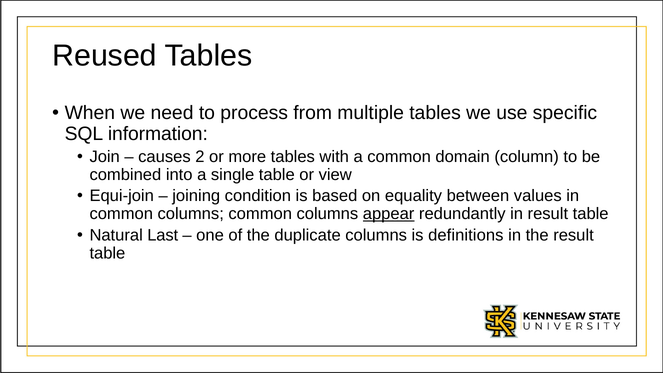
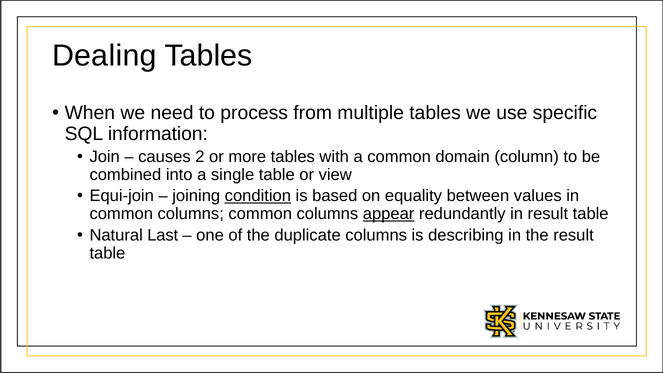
Reused: Reused -> Dealing
condition underline: none -> present
definitions: definitions -> describing
